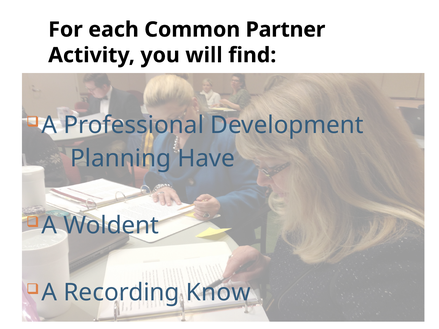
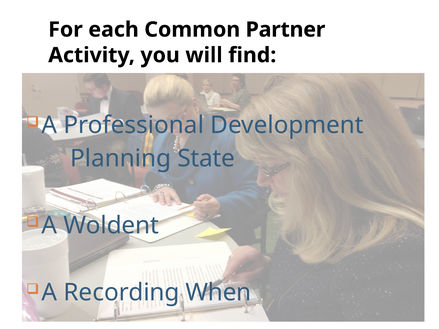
Have: Have -> State
Know: Know -> When
